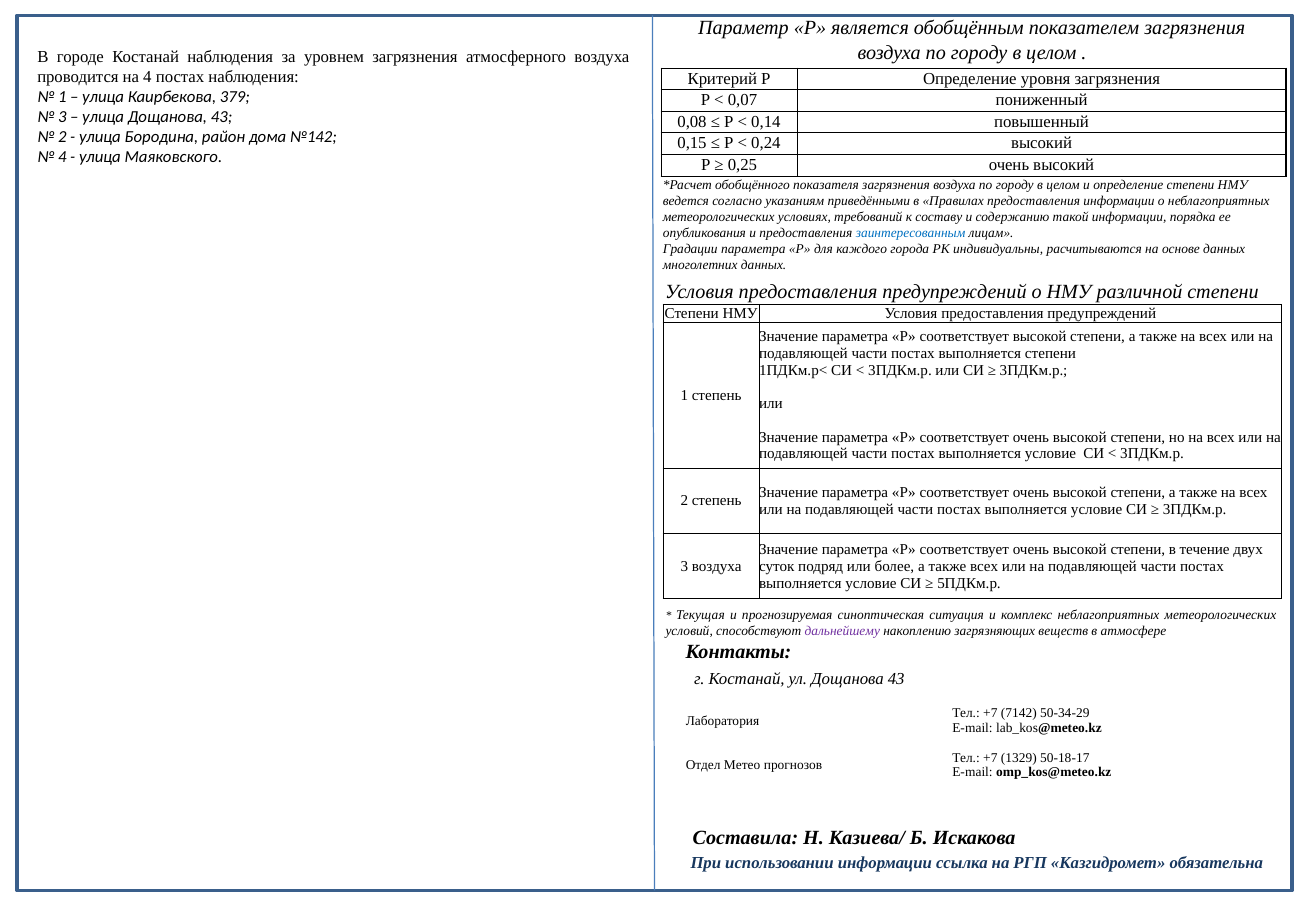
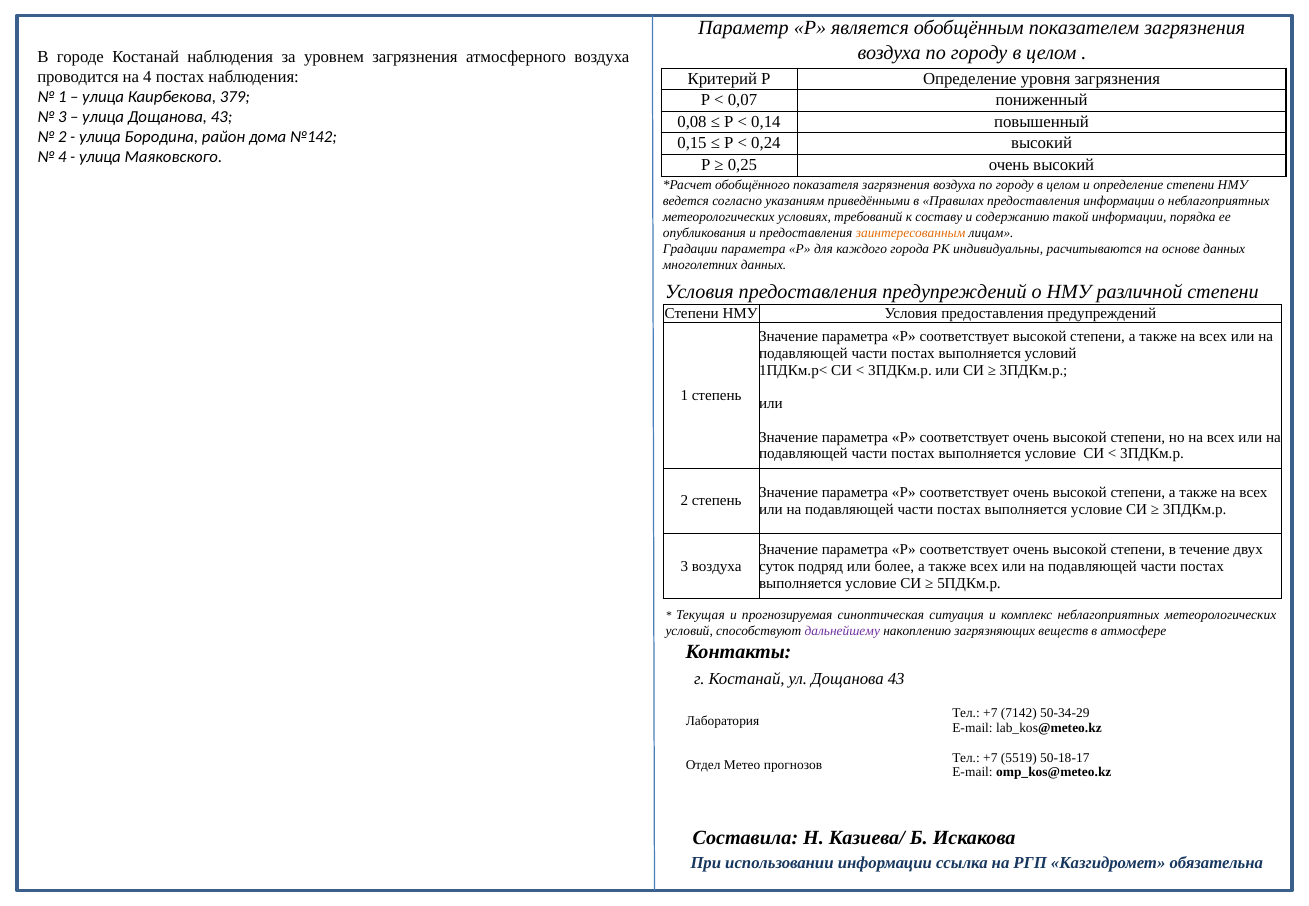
заинтересованным colour: blue -> orange
выполняется степени: степени -> условий
1329: 1329 -> 5519
